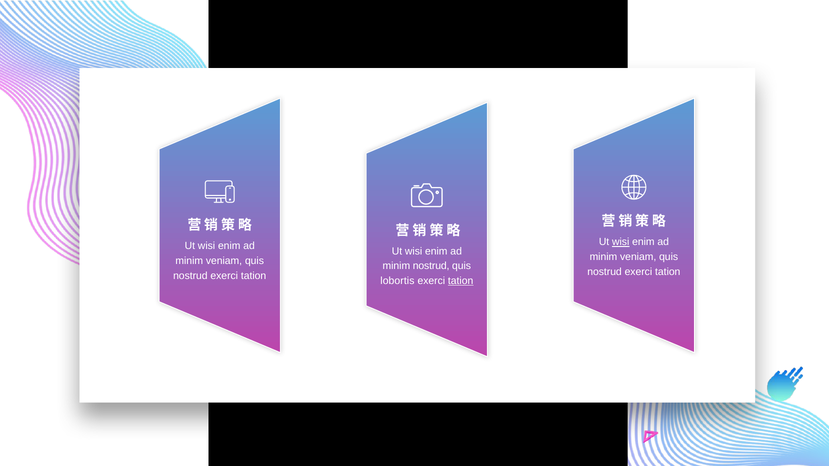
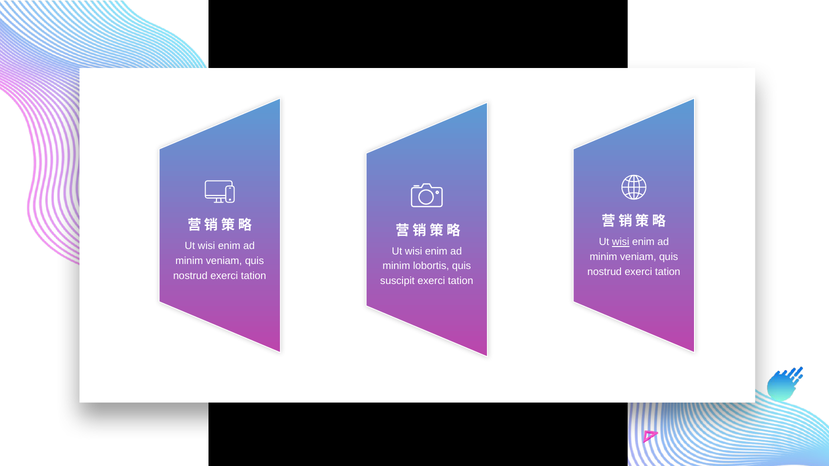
minim nostrud: nostrud -> lobortis
lobortis: lobortis -> suscipit
tation at (461, 281) underline: present -> none
